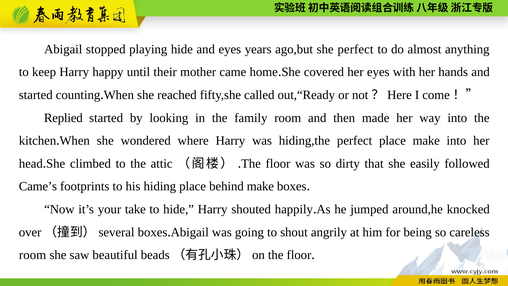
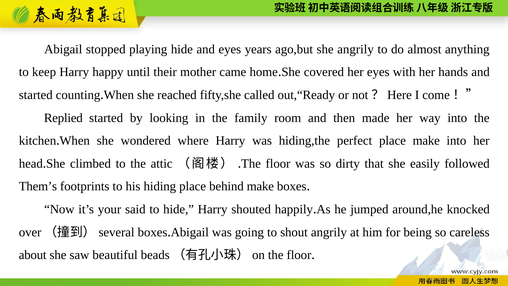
she perfect: perfect -> angrily
Came’s: Came’s -> Them’s
take: take -> said
room at (33, 255): room -> about
